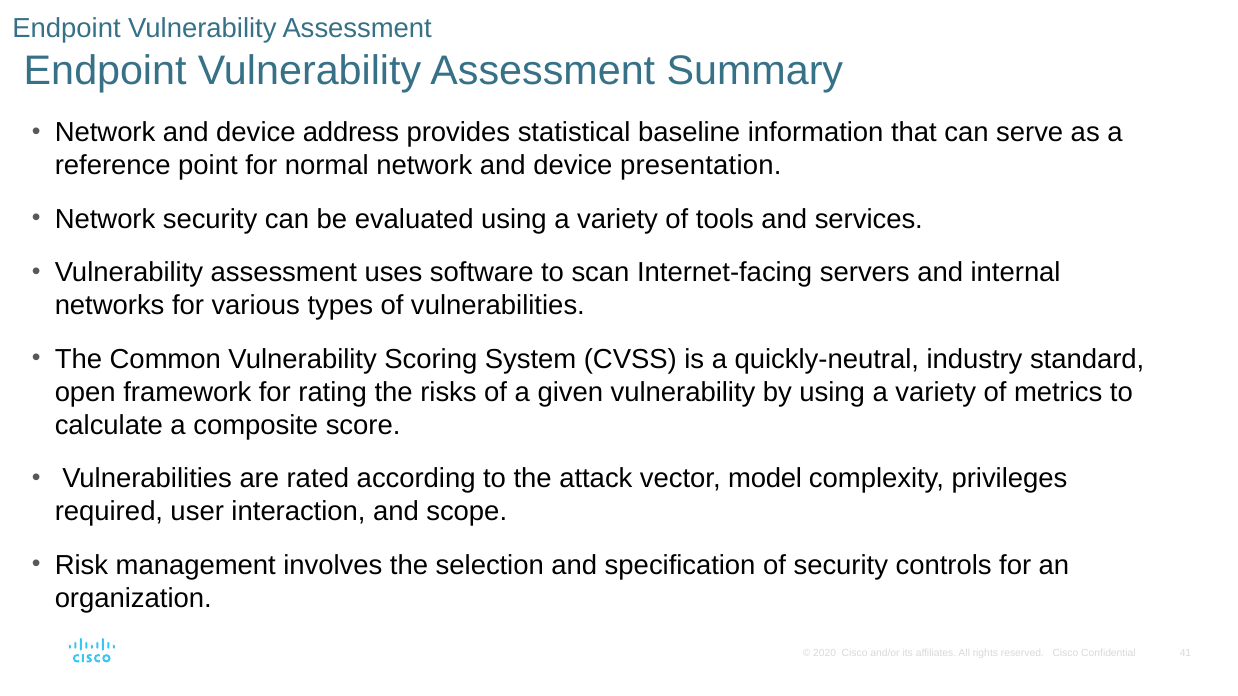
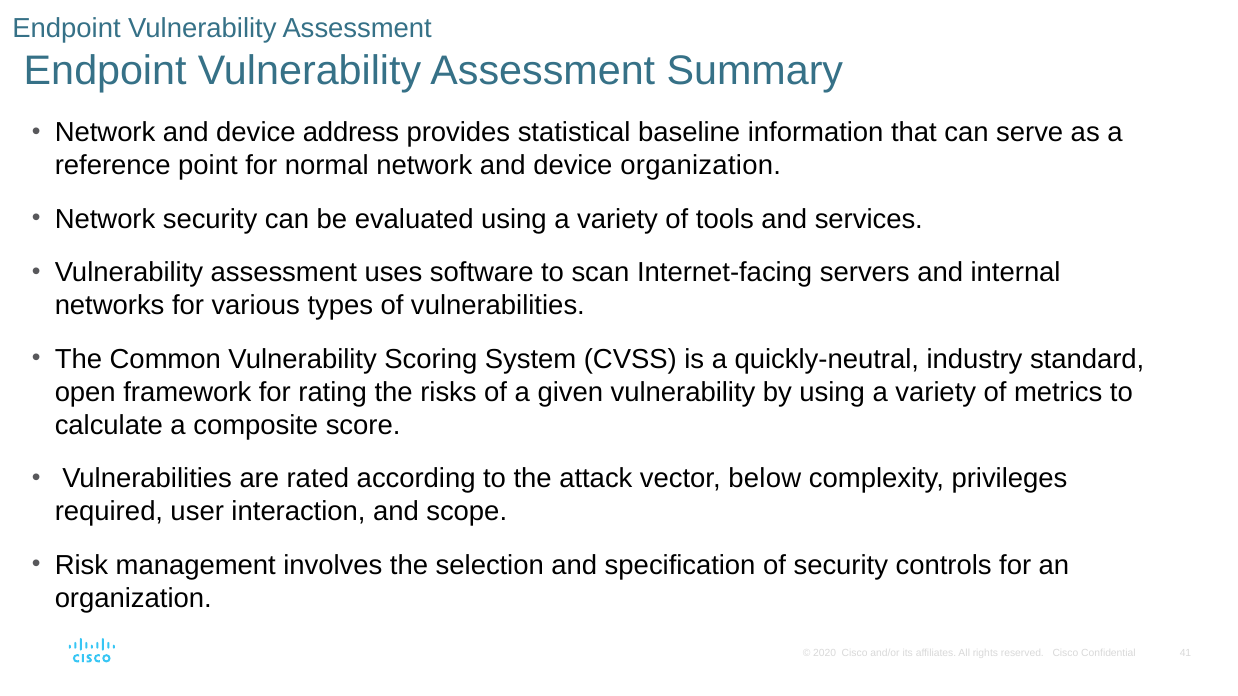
device presentation: presentation -> organization
model: model -> below
